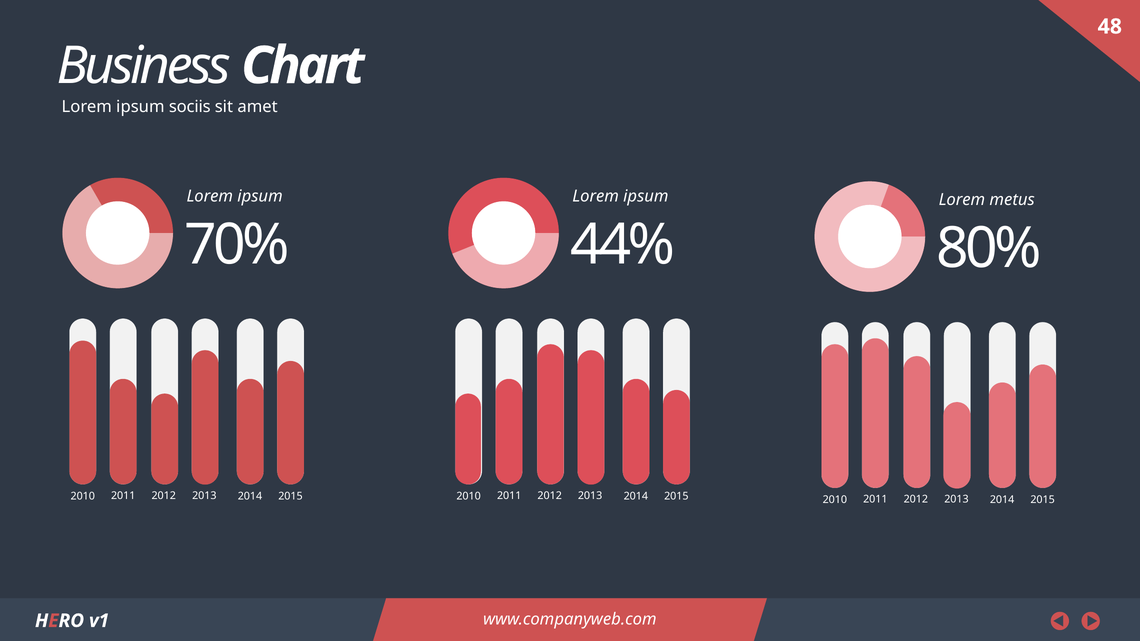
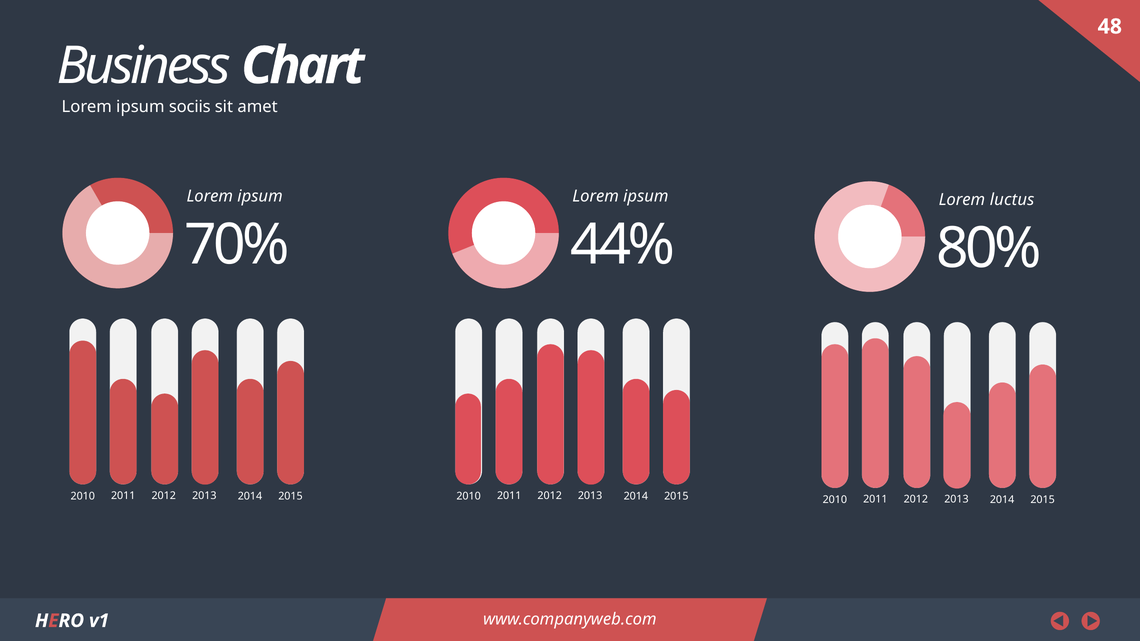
metus: metus -> luctus
